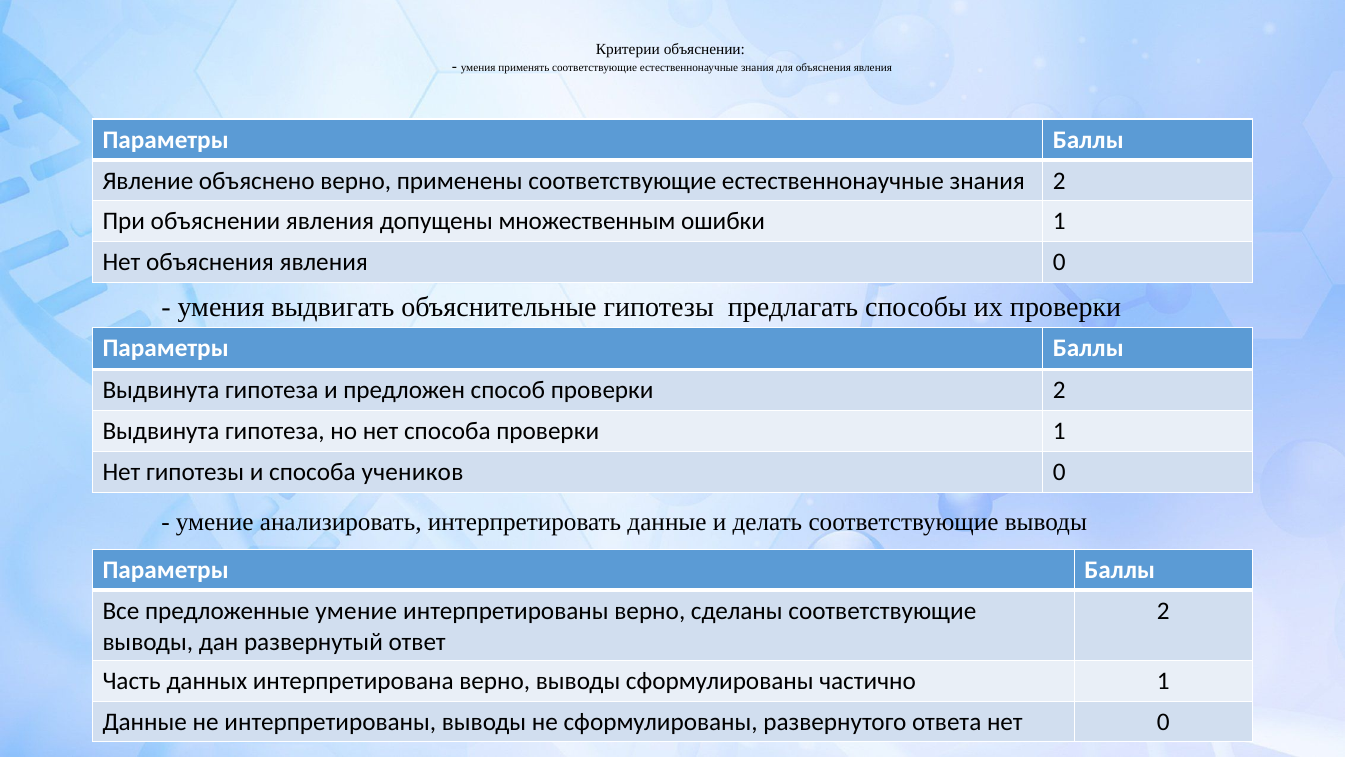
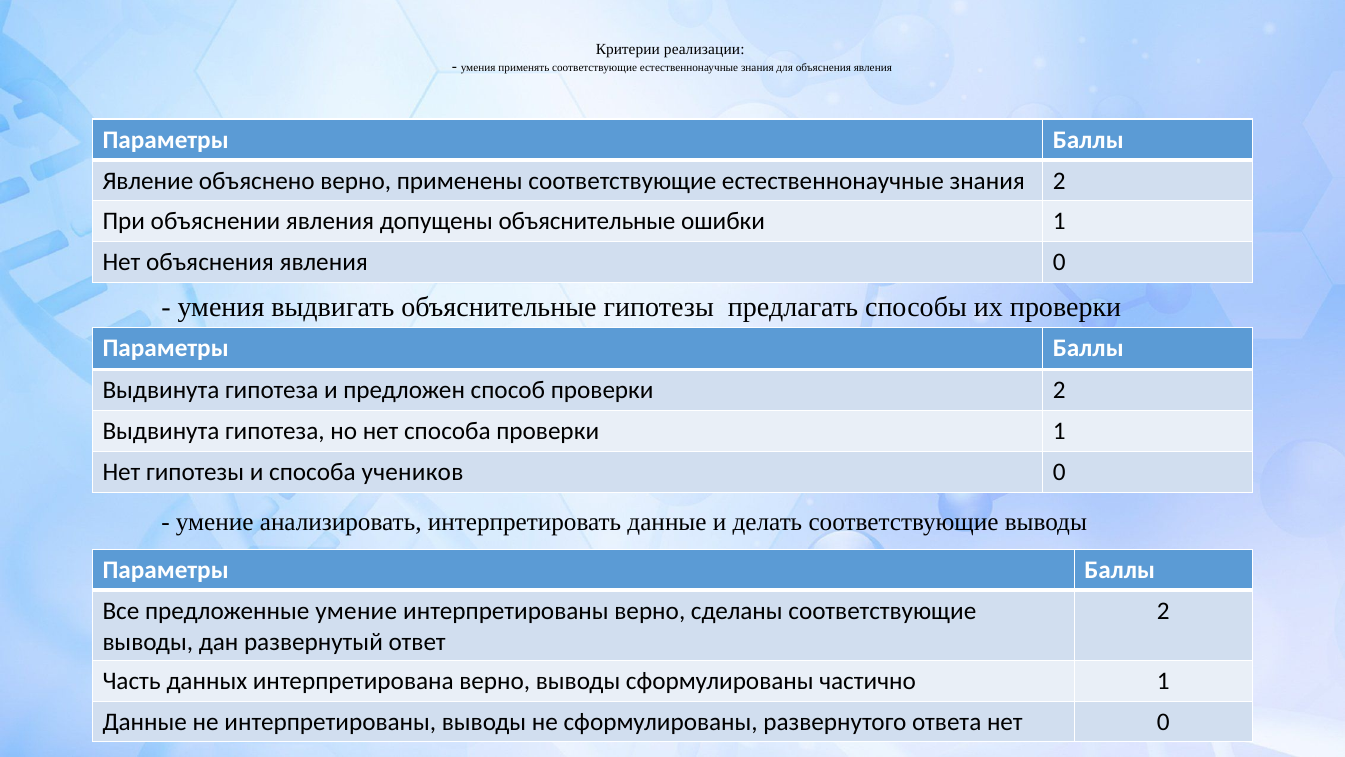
Критерии объяснении: объяснении -> реализации
допущены множественным: множественным -> объяснительные
